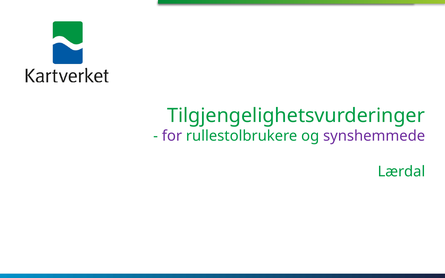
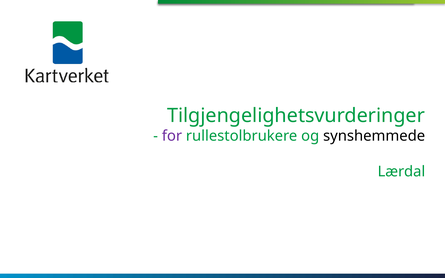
synshemmede colour: purple -> black
